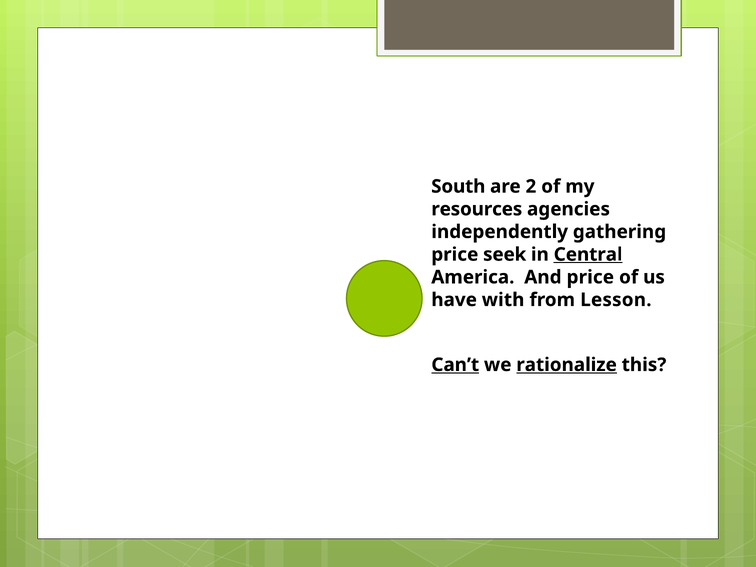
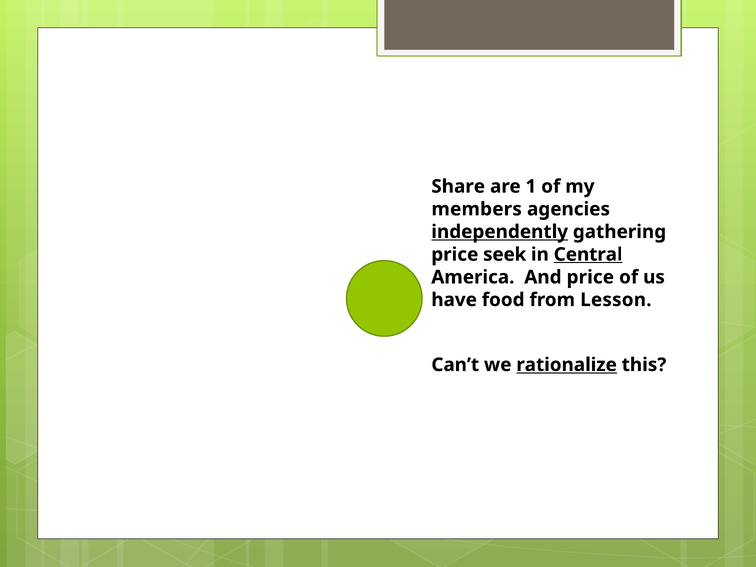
South: South -> Share
2: 2 -> 1
resources: resources -> members
independently underline: none -> present
with: with -> food
Can’t underline: present -> none
